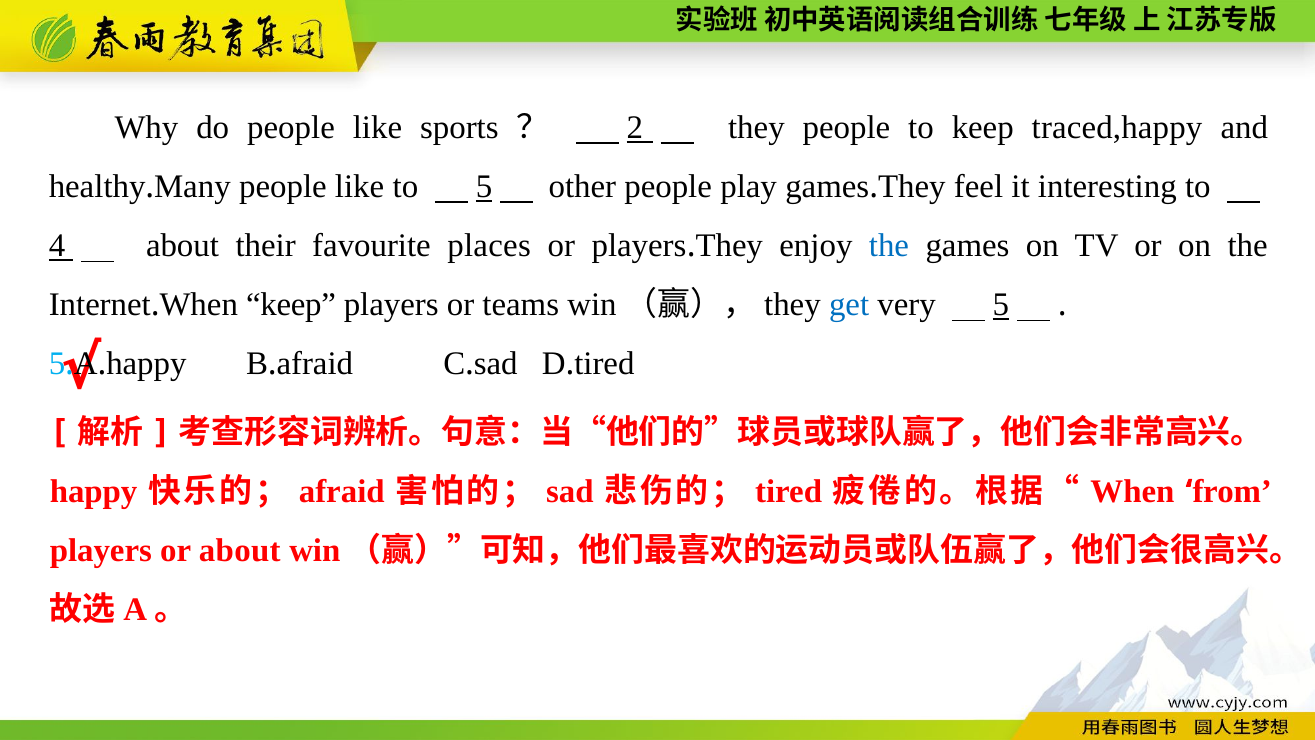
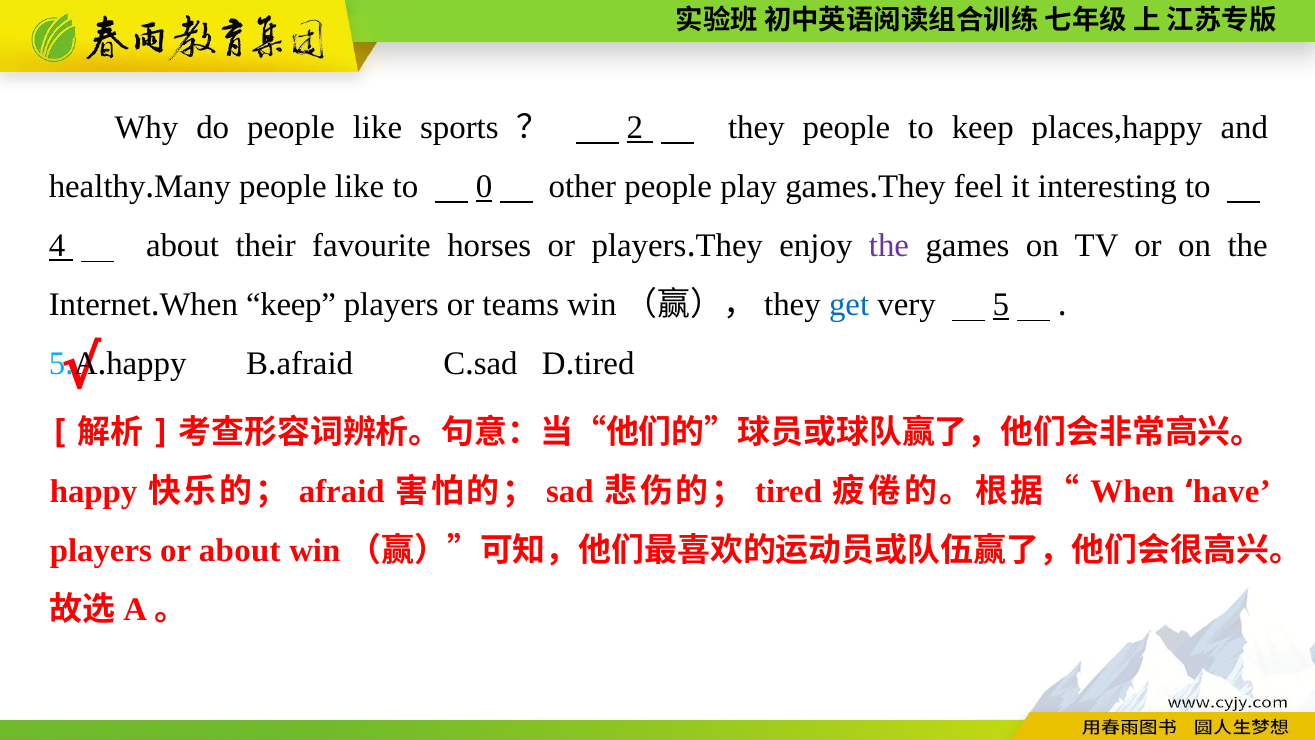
traced,happy: traced,happy -> places,happy
to 5: 5 -> 0
places: places -> horses
the at (889, 246) colour: blue -> purple
from: from -> have
